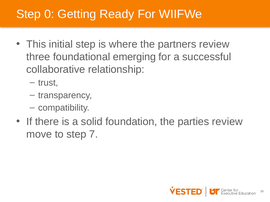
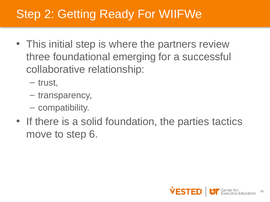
0: 0 -> 2
parties review: review -> tactics
7: 7 -> 6
